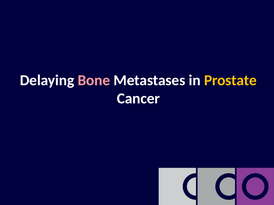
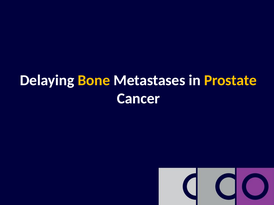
Bone colour: pink -> yellow
